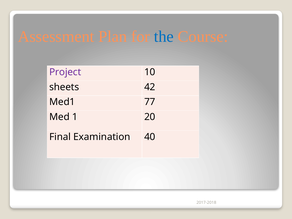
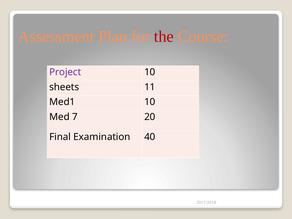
the colour: blue -> red
42: 42 -> 11
Med1 77: 77 -> 10
1: 1 -> 7
